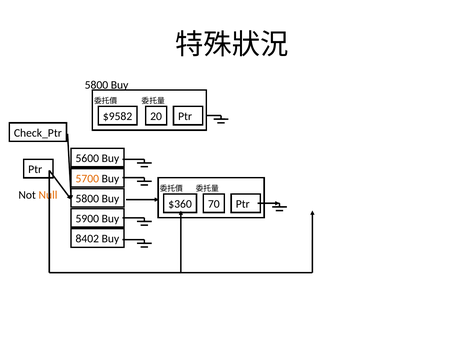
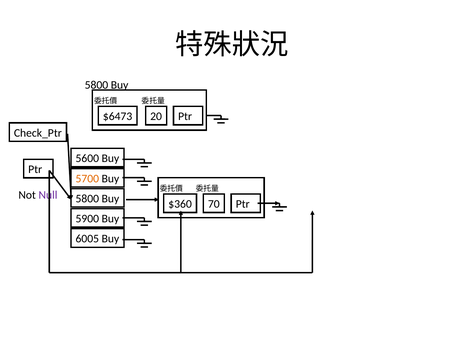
$9582: $9582 -> $6473
Null colour: orange -> purple
8402: 8402 -> 6005
